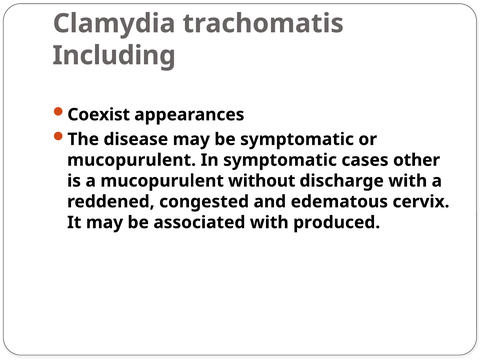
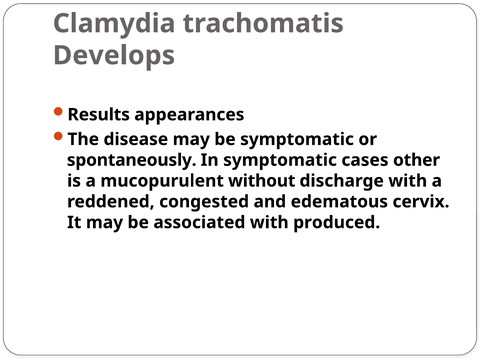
Including: Including -> Develops
Coexist: Coexist -> Results
mucopurulent at (132, 160): mucopurulent -> spontaneously
